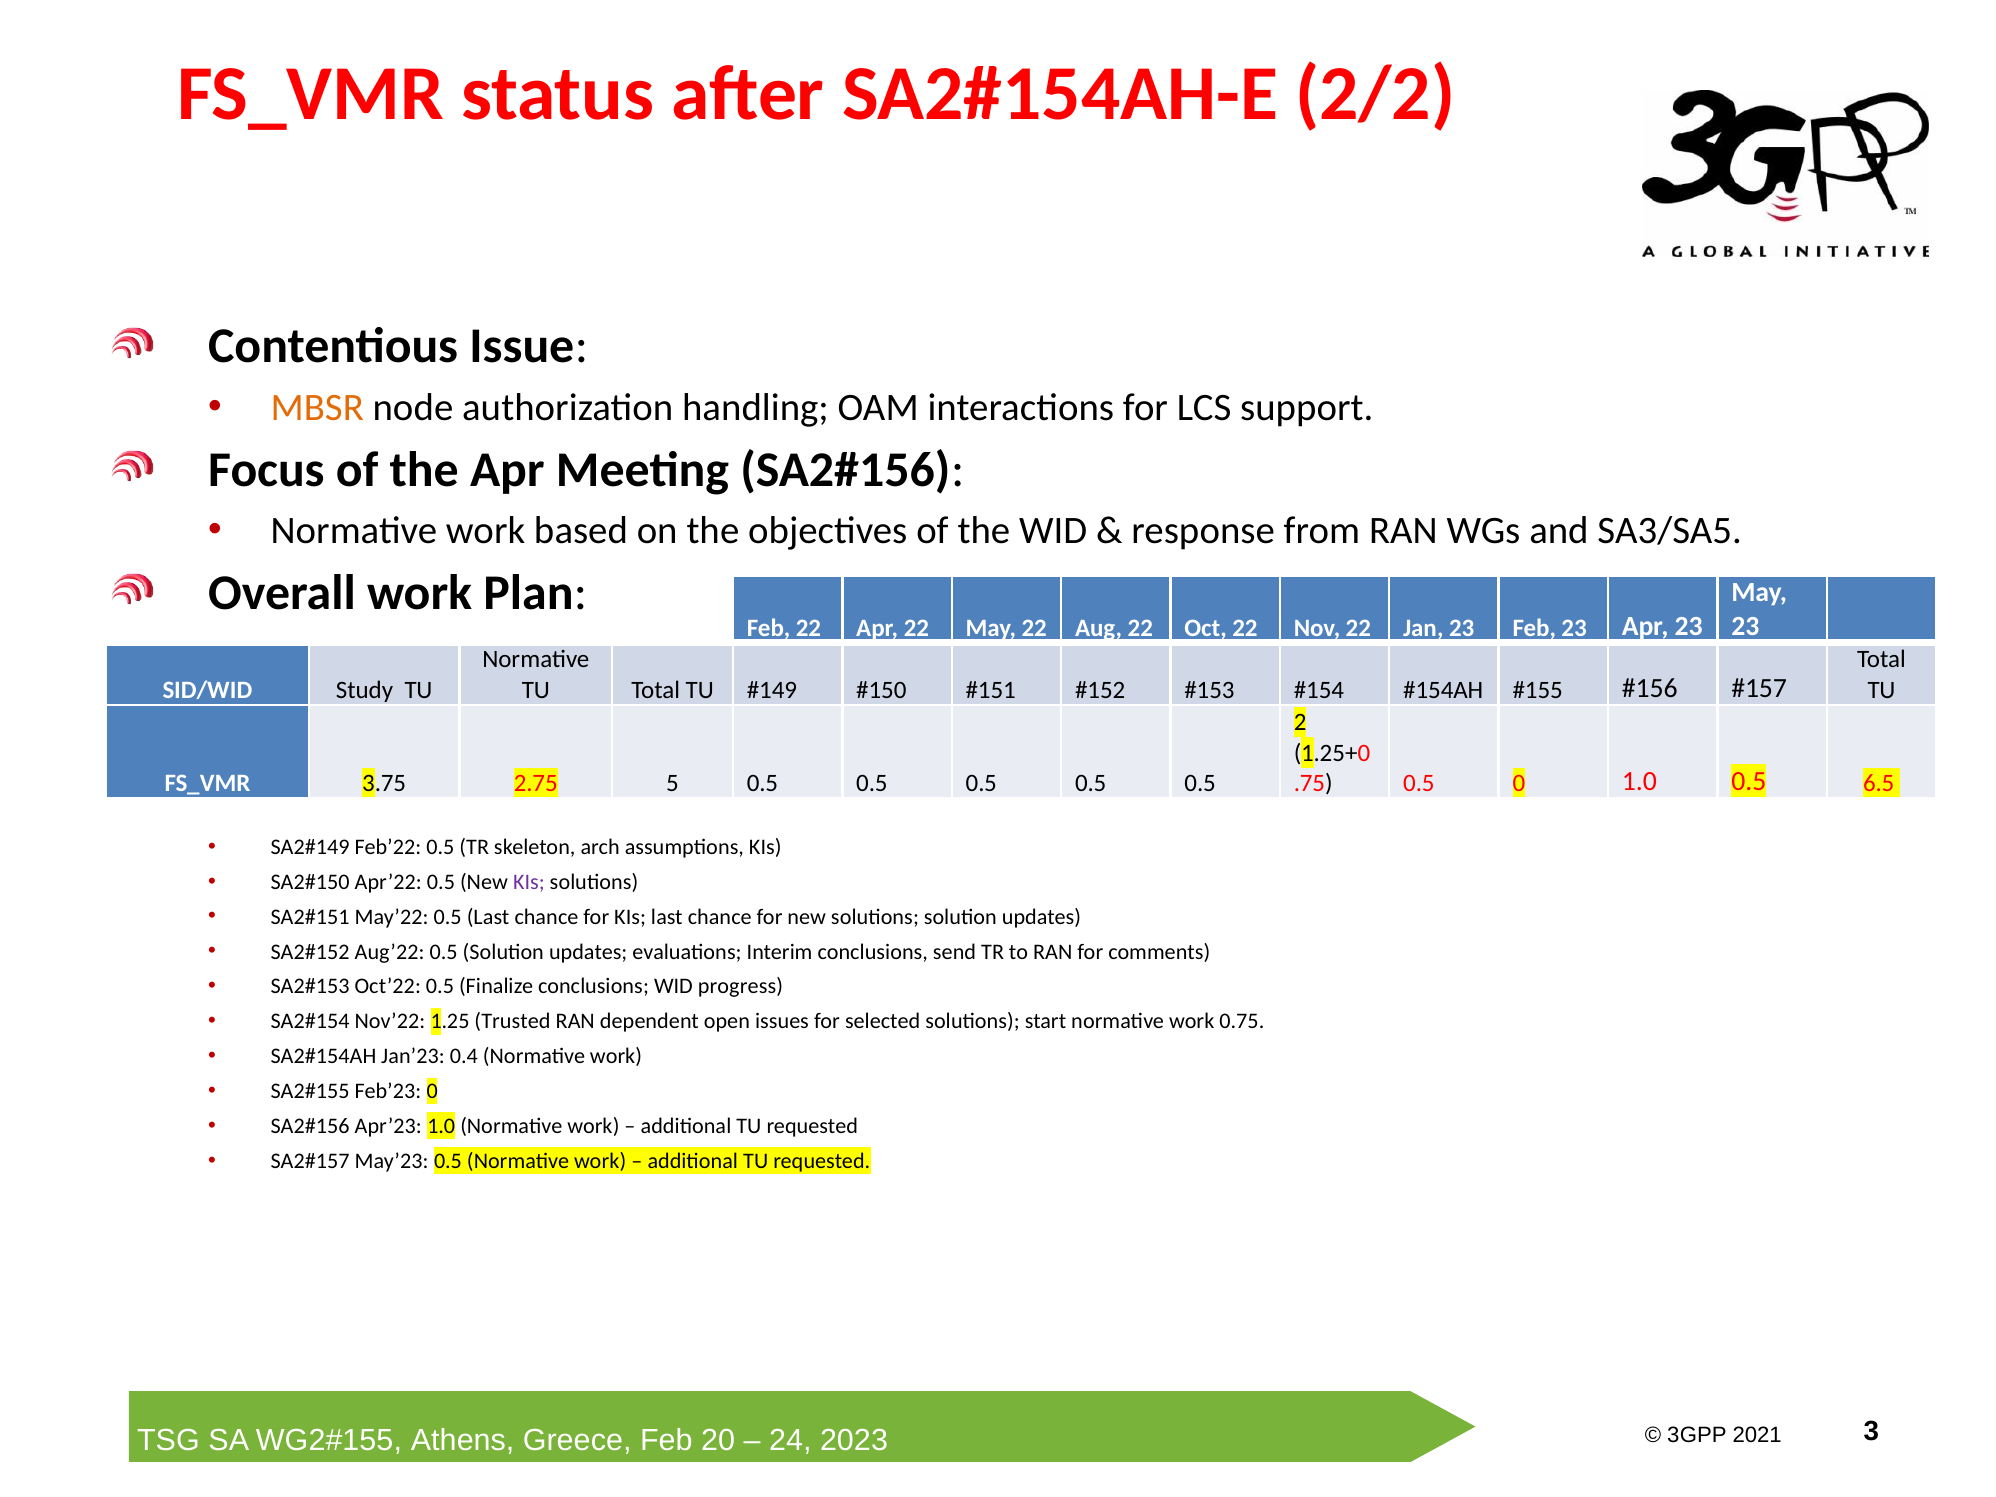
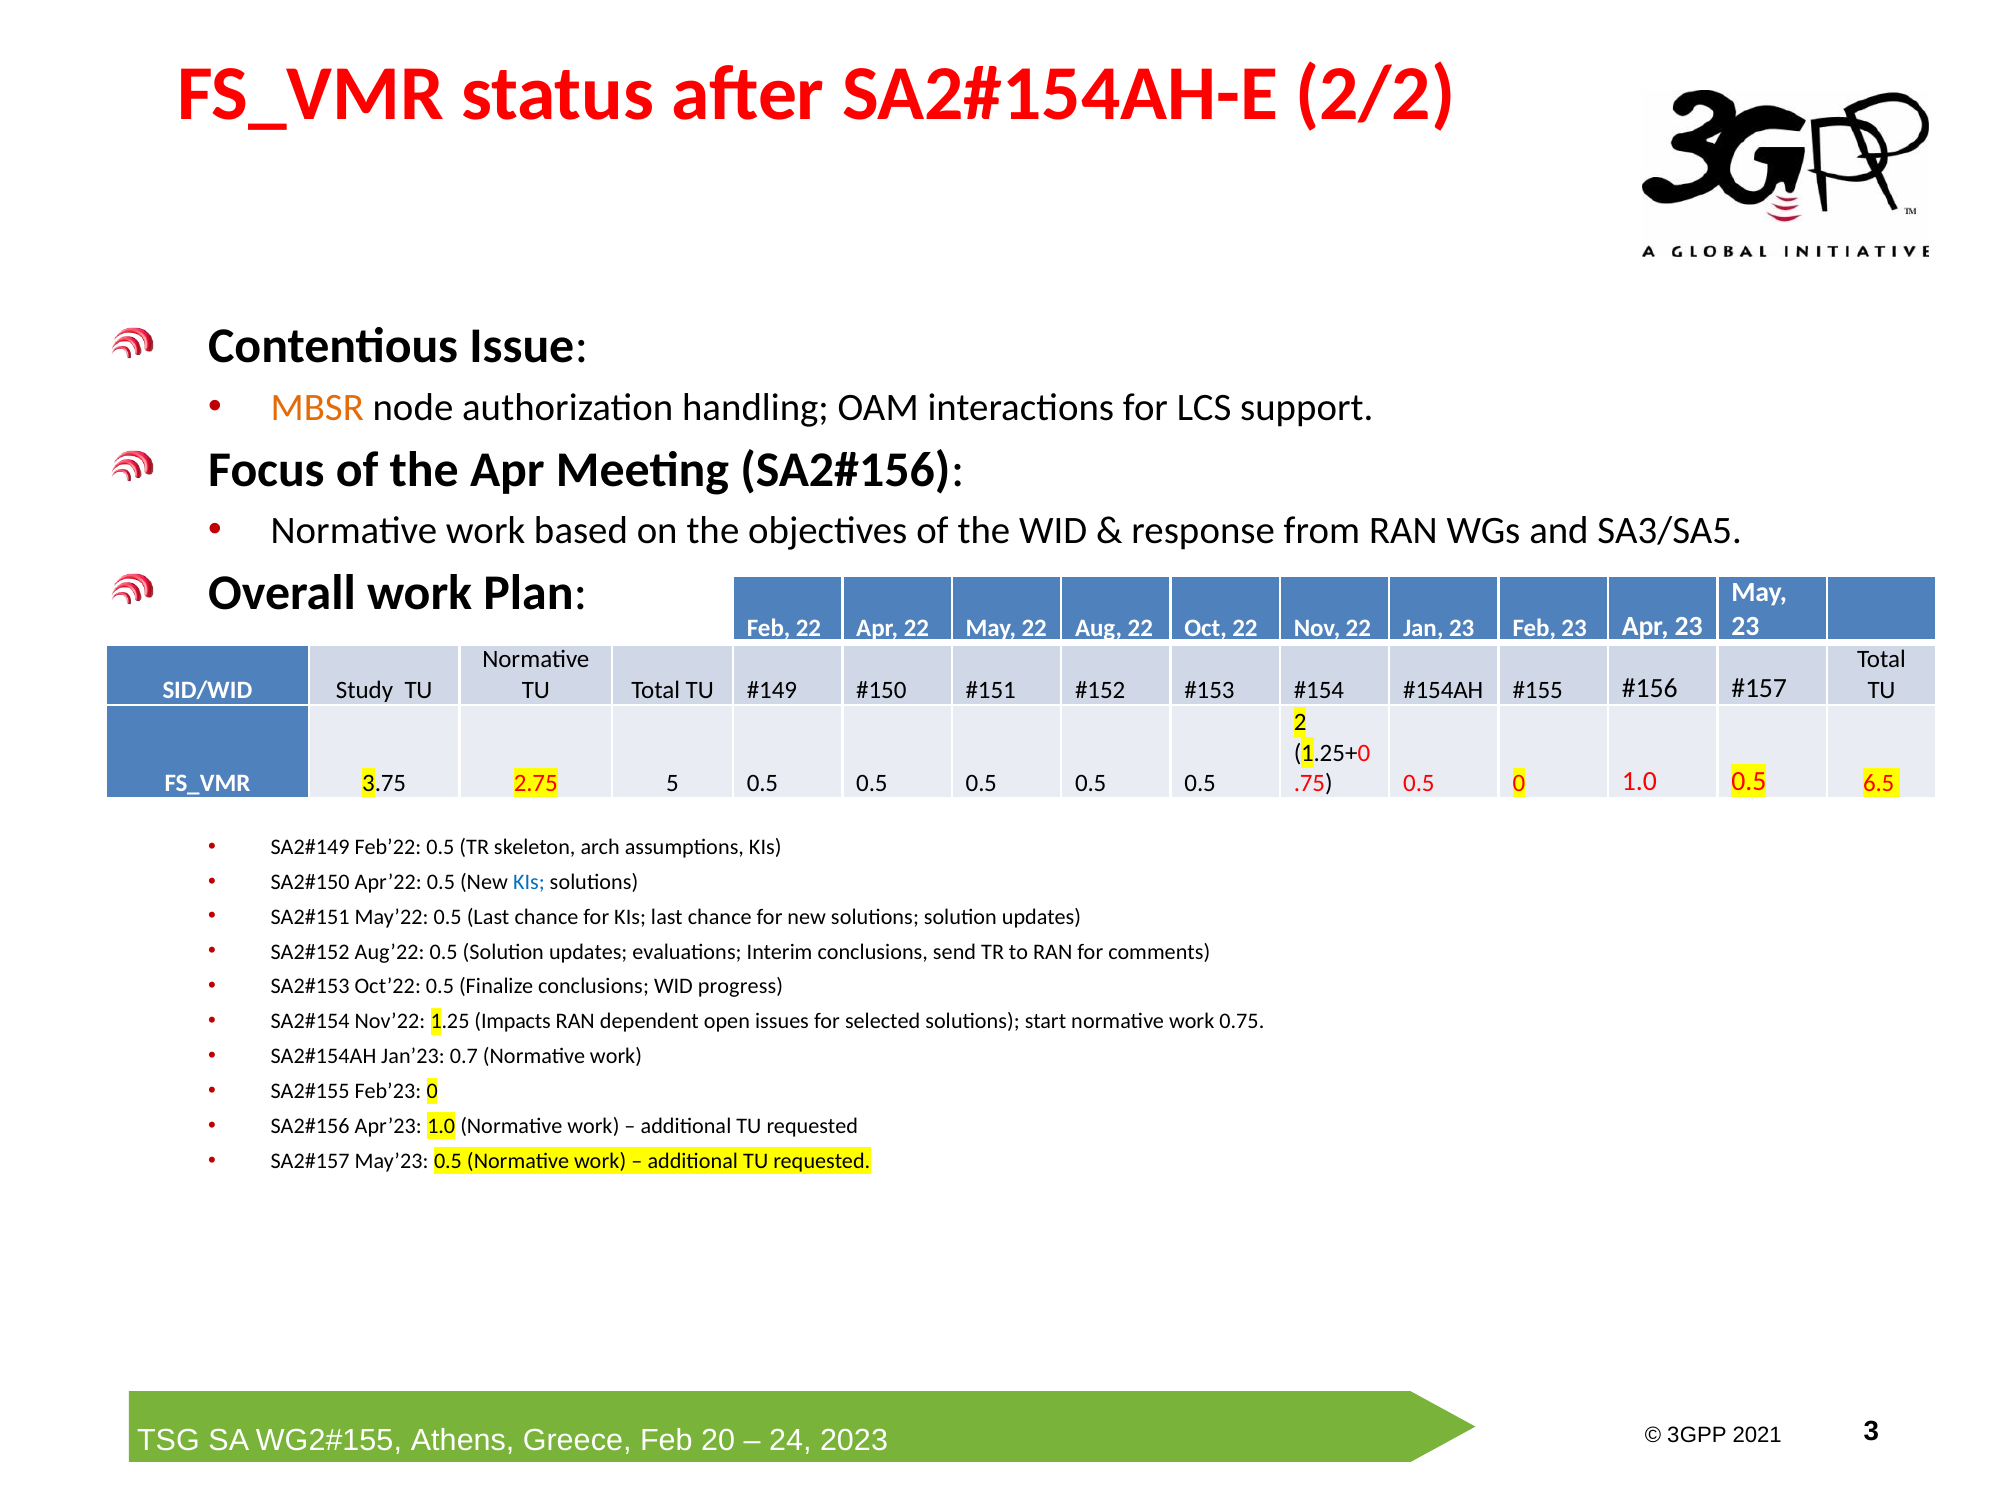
KIs at (529, 882) colour: purple -> blue
Trusted: Trusted -> Impacts
0.4: 0.4 -> 0.7
